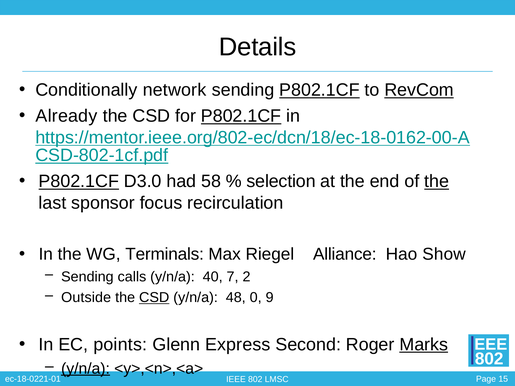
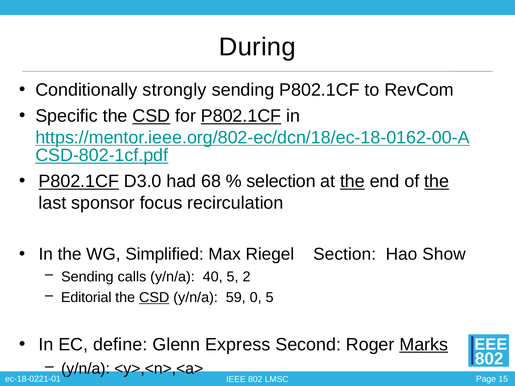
Details: Details -> During
network: network -> strongly
P802.1CF at (319, 90) underline: present -> none
RevCom underline: present -> none
Already: Already -> Specific
CSD at (151, 116) underline: none -> present
58: 58 -> 68
the at (352, 182) underline: none -> present
Terminals: Terminals -> Simplified
Alliance: Alliance -> Section
40 7: 7 -> 5
Outside: Outside -> Editorial
48: 48 -> 59
0 9: 9 -> 5
points: points -> define
y/n/a at (86, 369) underline: present -> none
